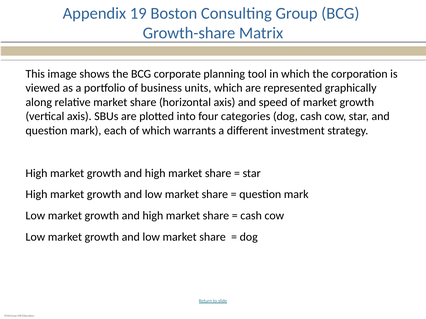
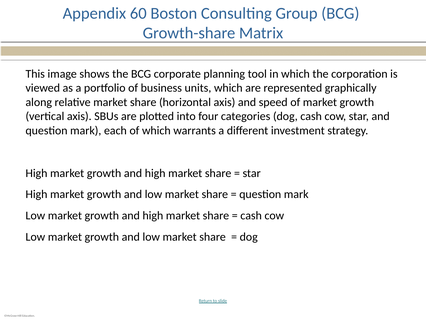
19: 19 -> 60
